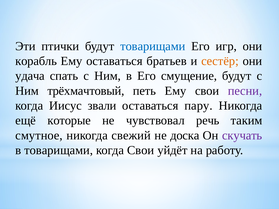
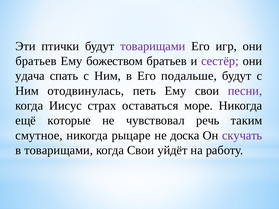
товарищами at (153, 46) colour: blue -> purple
корабль at (36, 61): корабль -> братьев
Ему оставаться: оставаться -> божеством
сестёр colour: orange -> purple
смущение: смущение -> подальше
трёхмачтовый: трёхмачтовый -> отодвинулась
звали: звали -> страх
пару: пару -> море
свежий: свежий -> рыцаре
